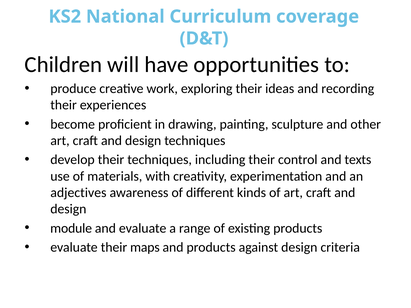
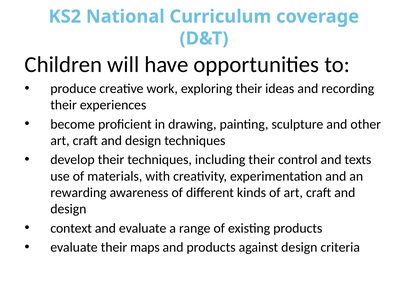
adjectives: adjectives -> rewarding
module: module -> context
